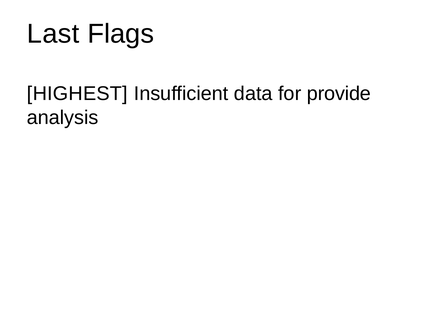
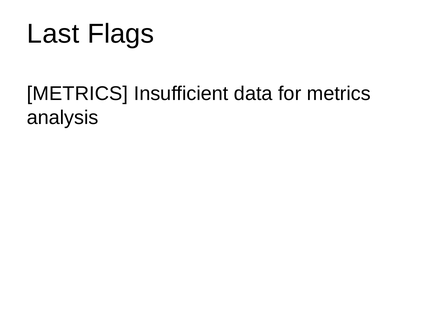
HIGHEST at (77, 94): HIGHEST -> METRICS
for provide: provide -> metrics
